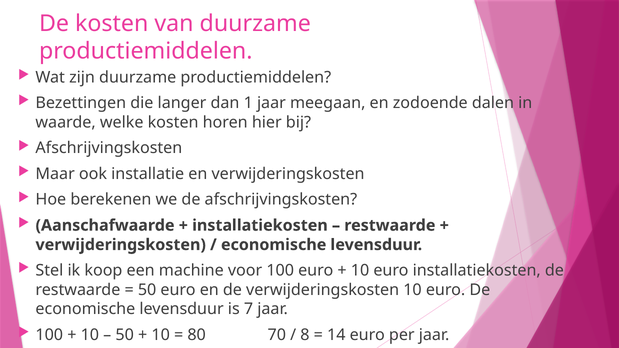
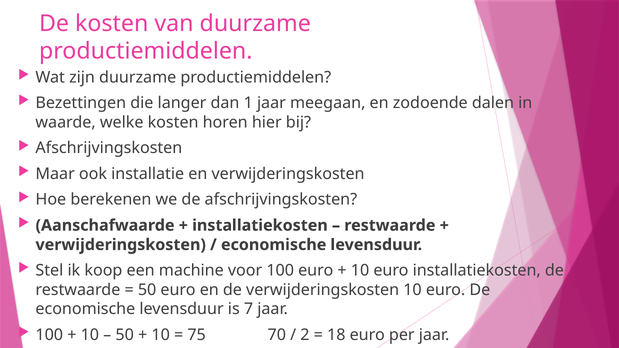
80: 80 -> 75
8: 8 -> 2
14: 14 -> 18
